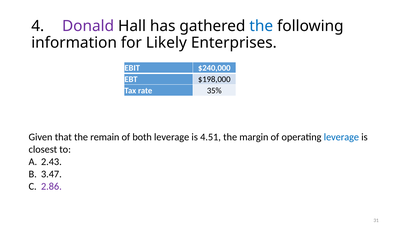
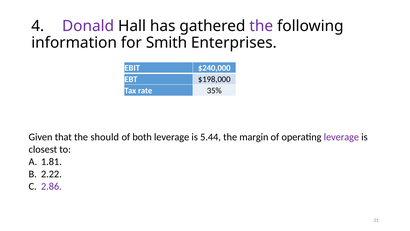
the at (261, 26) colour: blue -> purple
Likely: Likely -> Smith
remain: remain -> should
4.51: 4.51 -> 5.44
leverage at (341, 137) colour: blue -> purple
2.43: 2.43 -> 1.81
3.47: 3.47 -> 2.22
